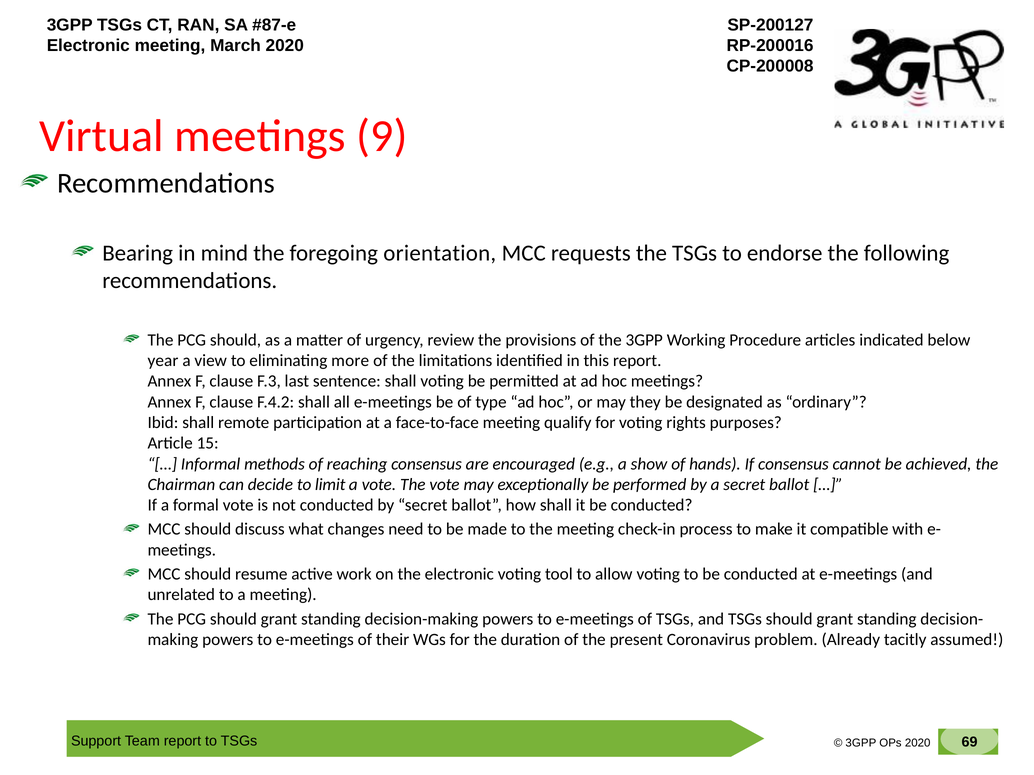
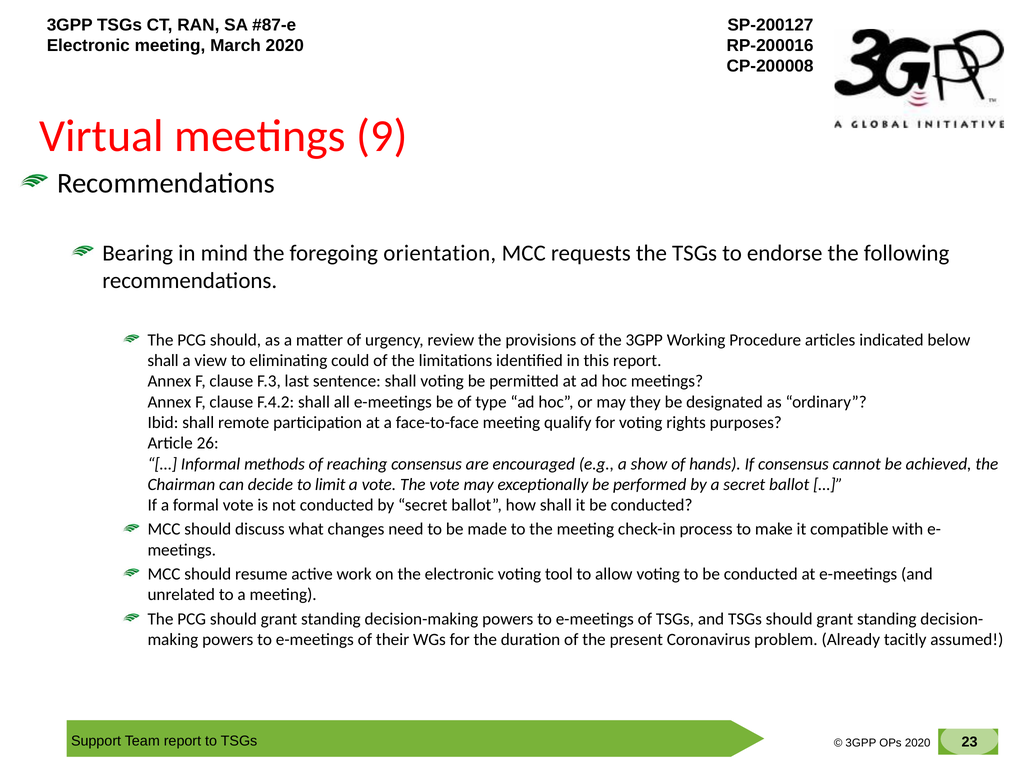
year at (163, 361): year -> shall
more: more -> could
15: 15 -> 26
69: 69 -> 23
